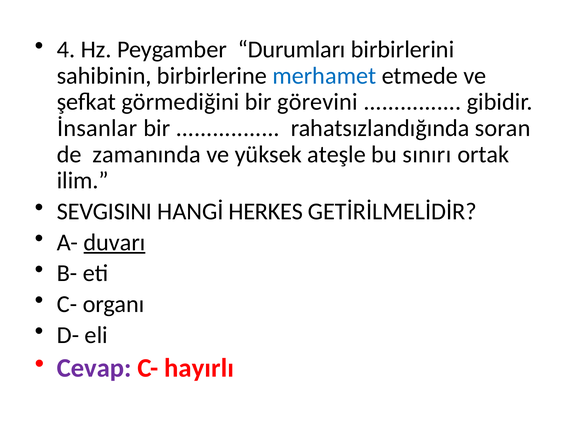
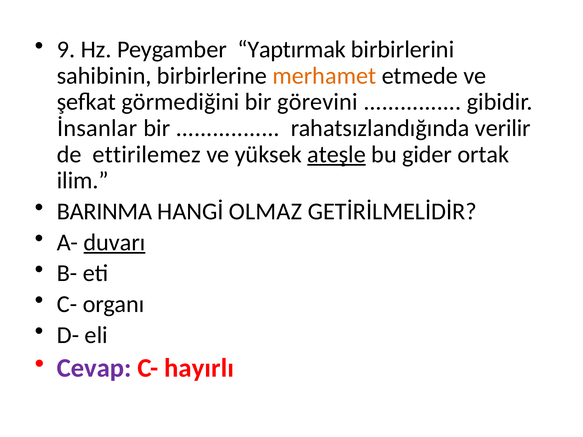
4: 4 -> 9
Durumları: Durumları -> Yaptırmak
merhamet colour: blue -> orange
soran: soran -> verilir
zamanında: zamanında -> ettirilemez
ateşle underline: none -> present
sınırı: sınırı -> gider
SEVGISINI: SEVGISINI -> BARINMA
HERKES: HERKES -> OLMAZ
